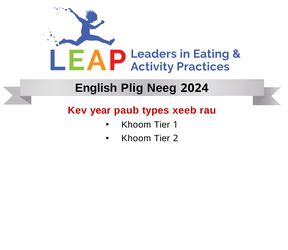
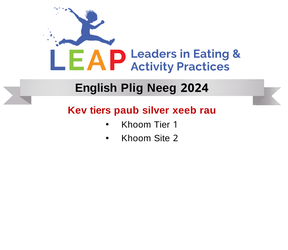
year: year -> tiers
types: types -> silver
Tier at (162, 139): Tier -> Site
